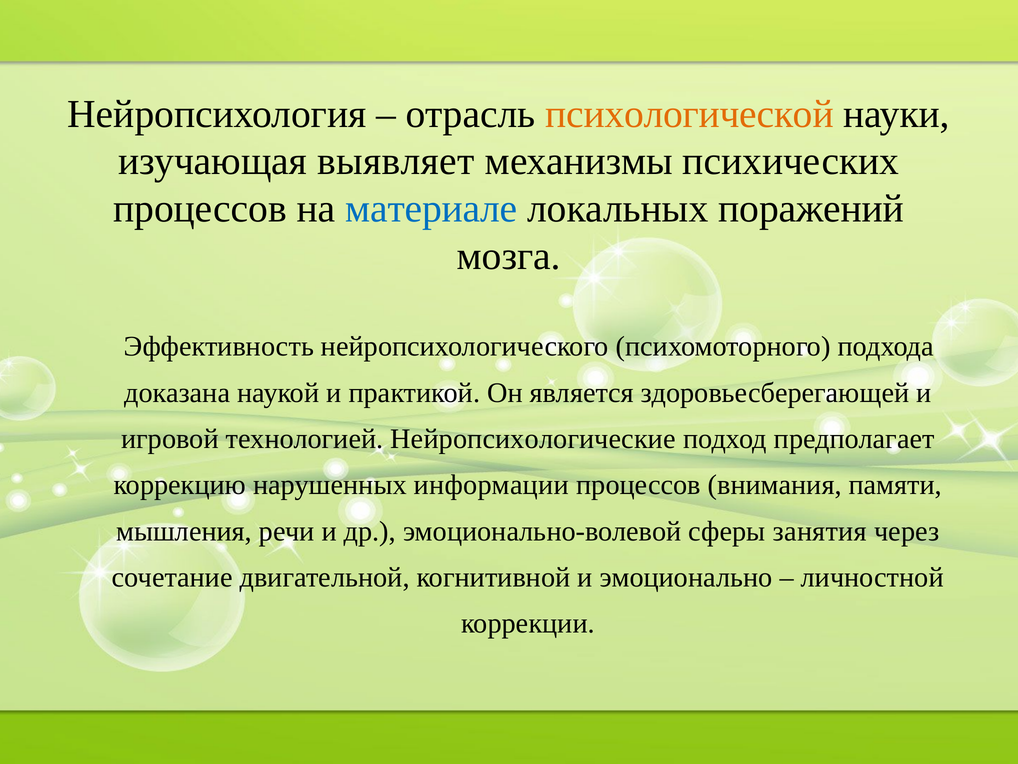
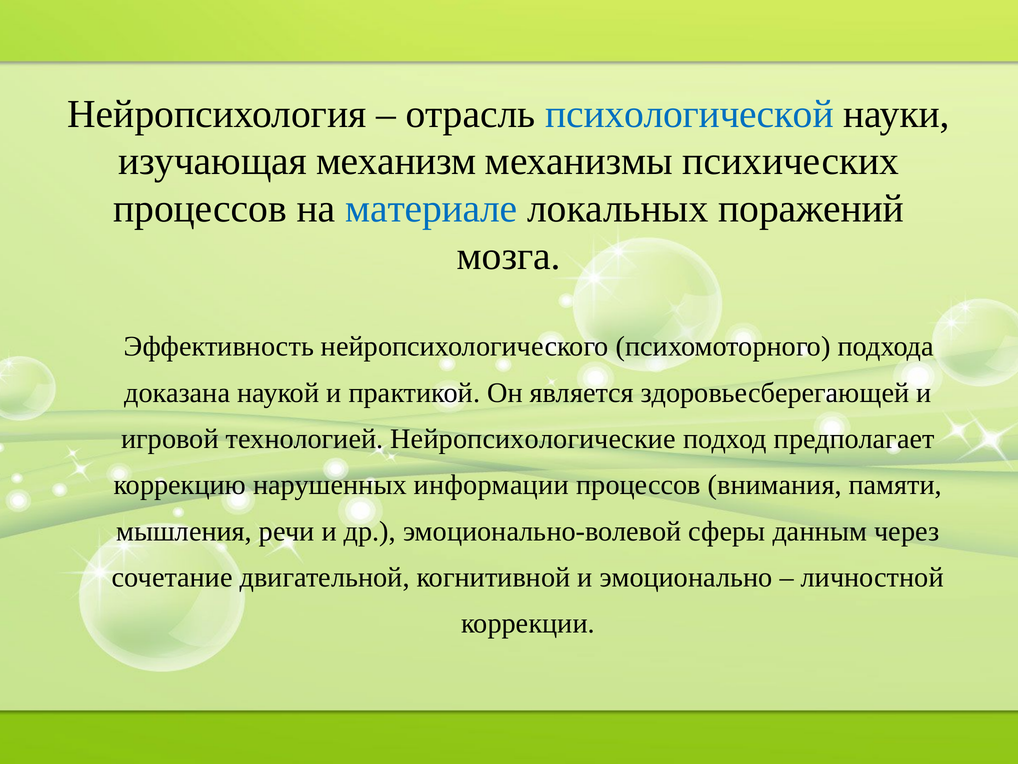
психологической colour: orange -> blue
выявляет: выявляет -> механизм
занятия: занятия -> данным
